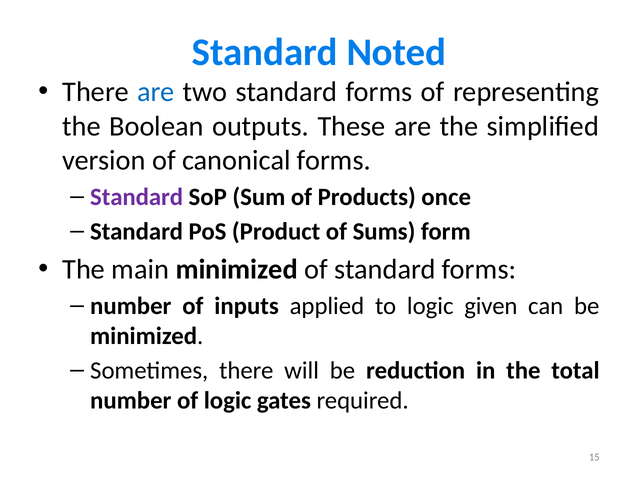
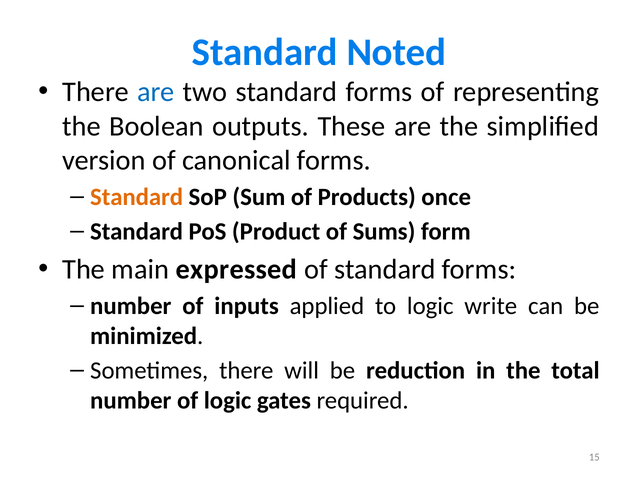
Standard at (137, 197) colour: purple -> orange
main minimized: minimized -> expressed
given: given -> write
